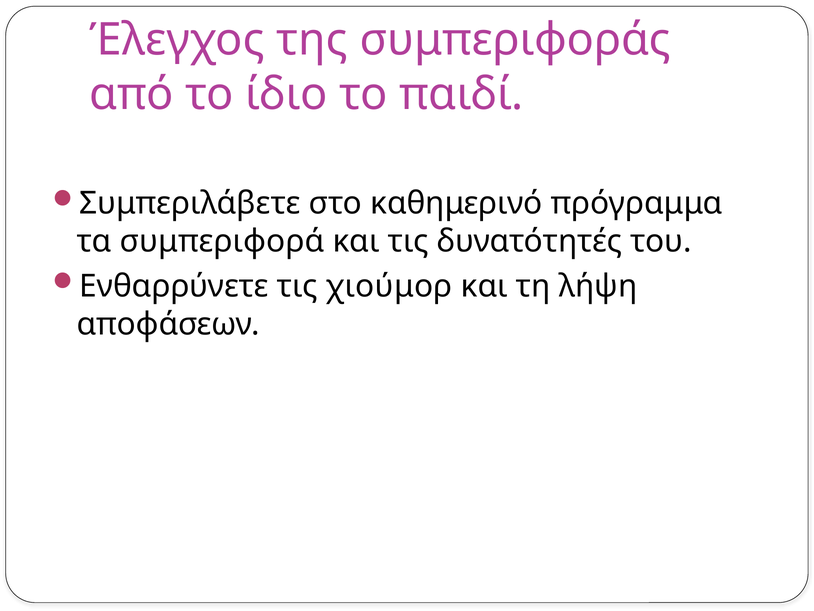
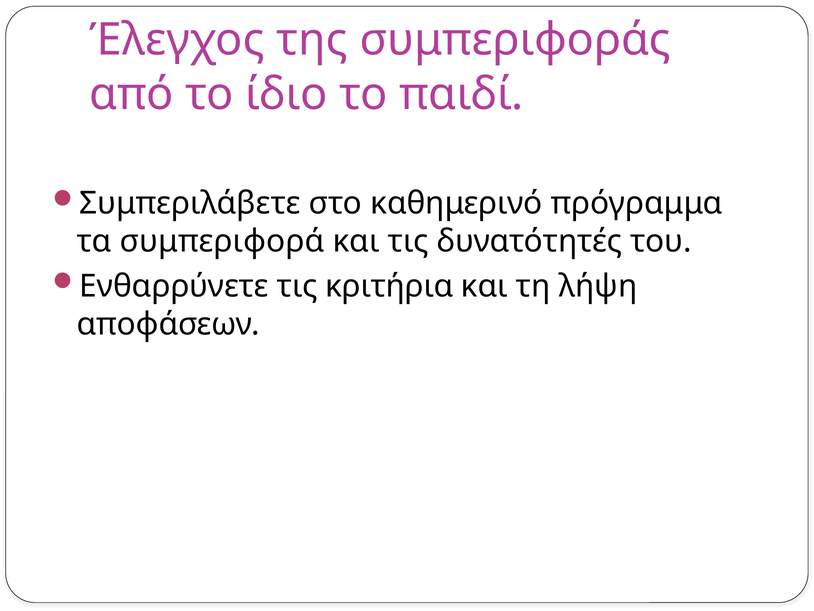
χιούμορ: χιούμορ -> κριτήρια
